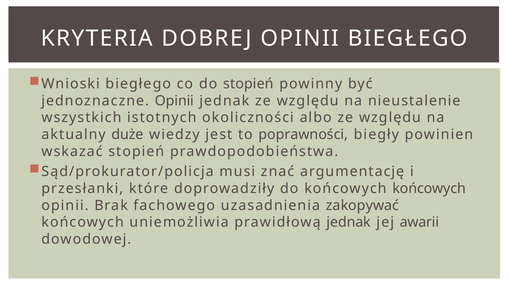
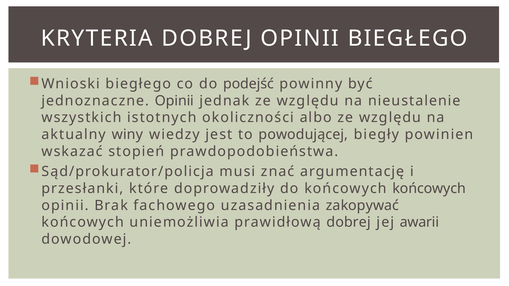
do stopień: stopień -> podejść
duże: duże -> winy
poprawności: poprawności -> powodującej
prawidłową jednak: jednak -> dobrej
